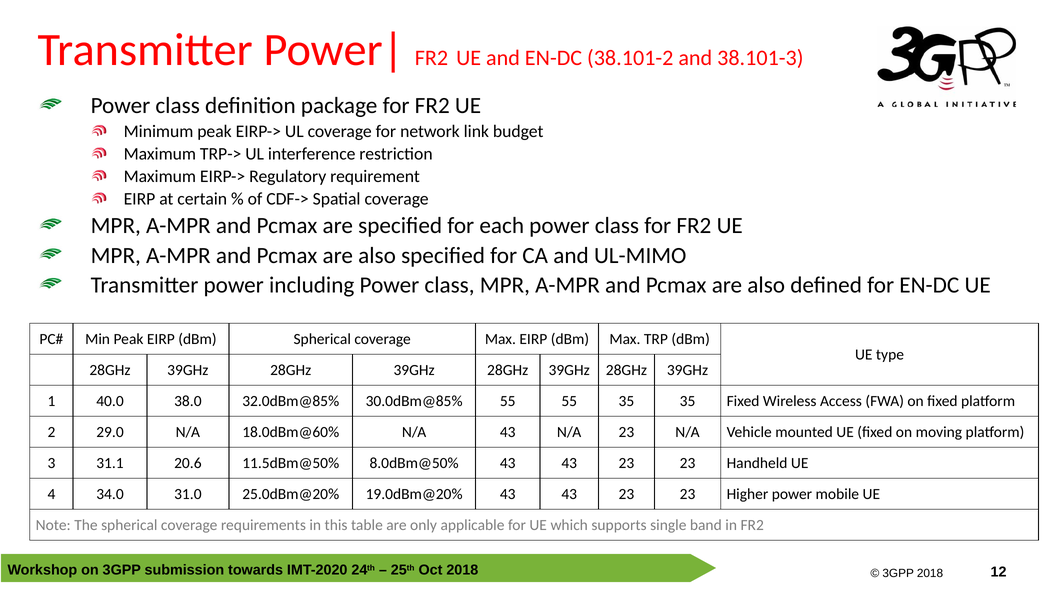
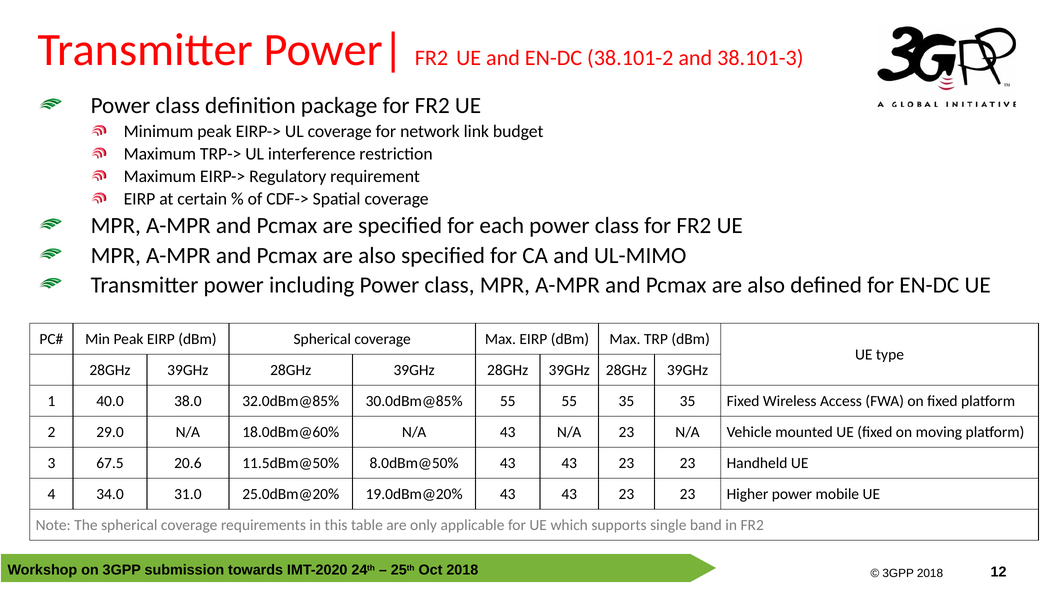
31.1: 31.1 -> 67.5
